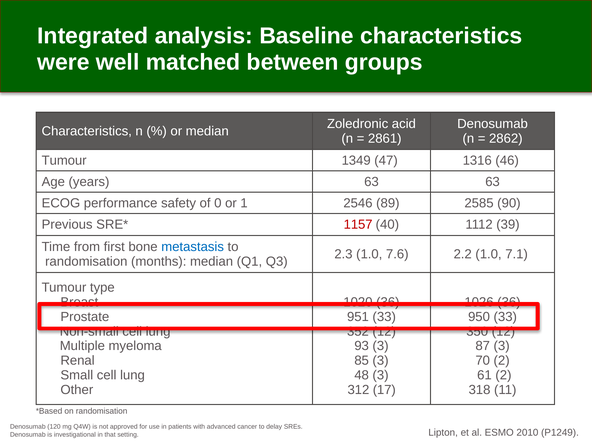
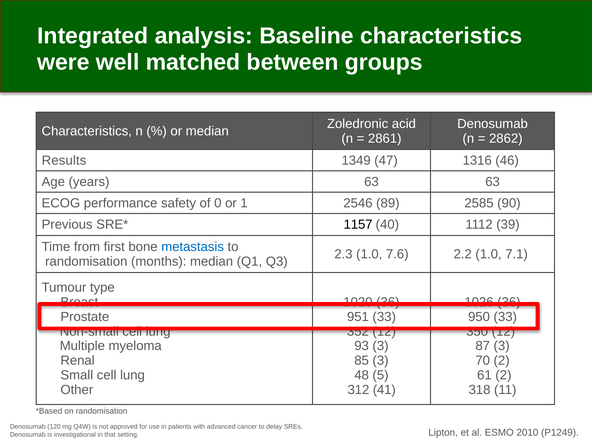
Tumour at (64, 160): Tumour -> Results
1157 colour: red -> black
48 3: 3 -> 5
17: 17 -> 41
